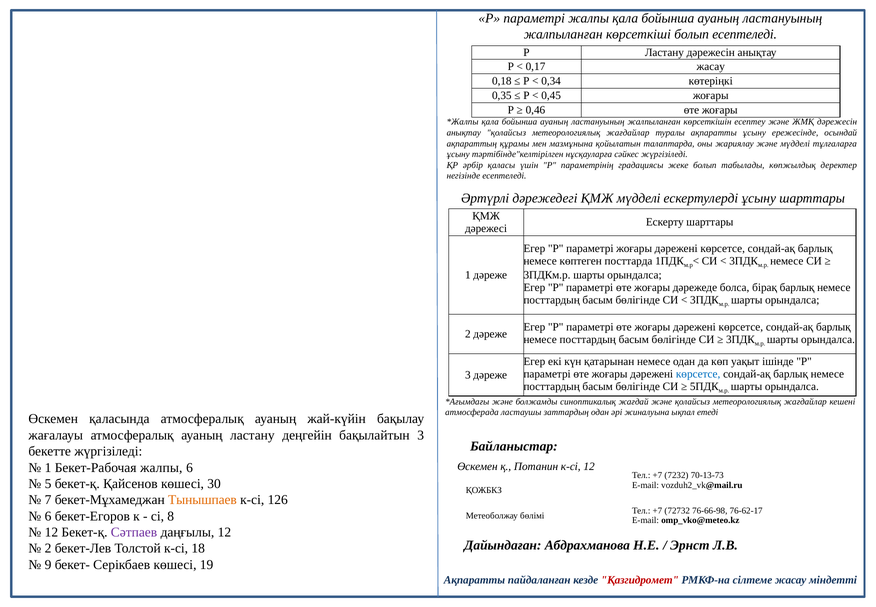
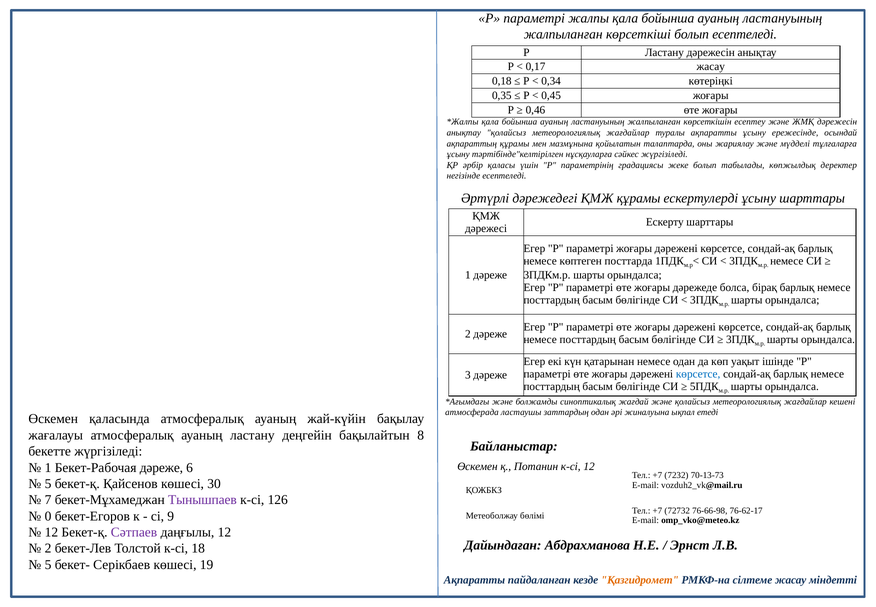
ҚМЖ мүдделі: мүдделі -> құрамы
бақылайтын 3: 3 -> 8
Бекет-Рабочая жалпы: жалпы -> дәреже
Тынышпаев colour: orange -> purple
6 at (48, 516): 6 -> 0
8: 8 -> 9
9 at (48, 564): 9 -> 5
Қазгидромет colour: red -> orange
